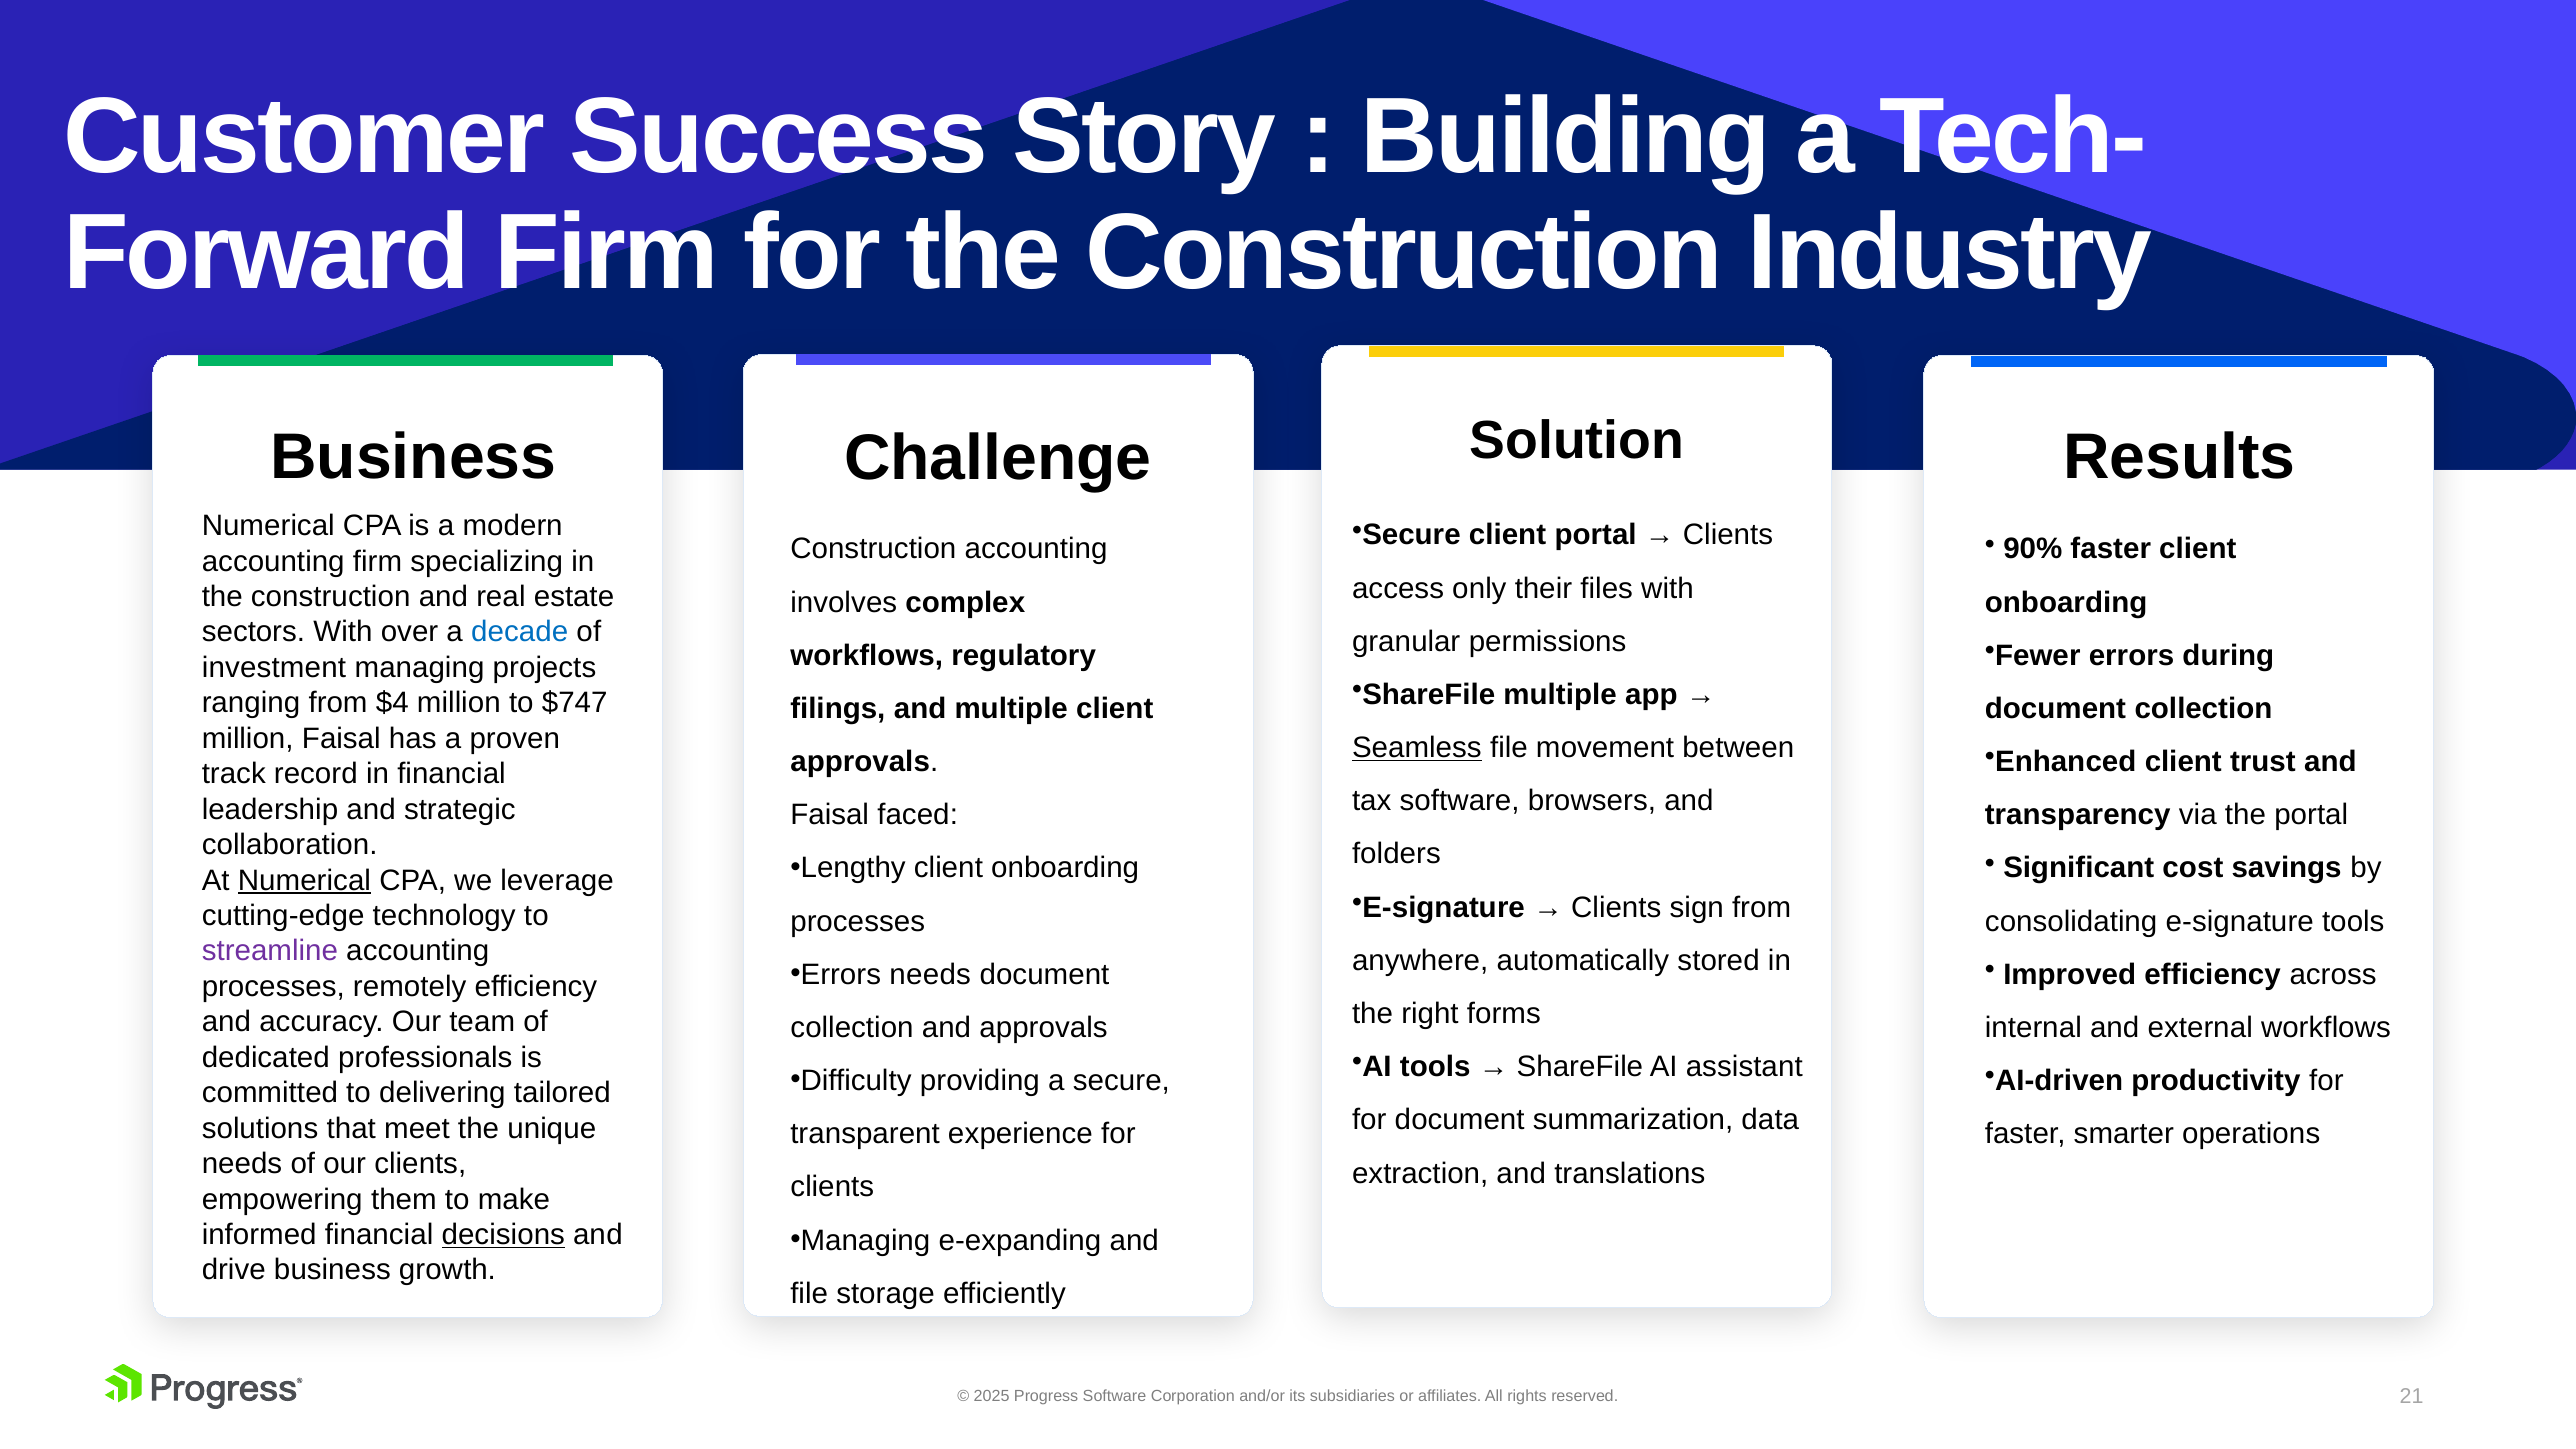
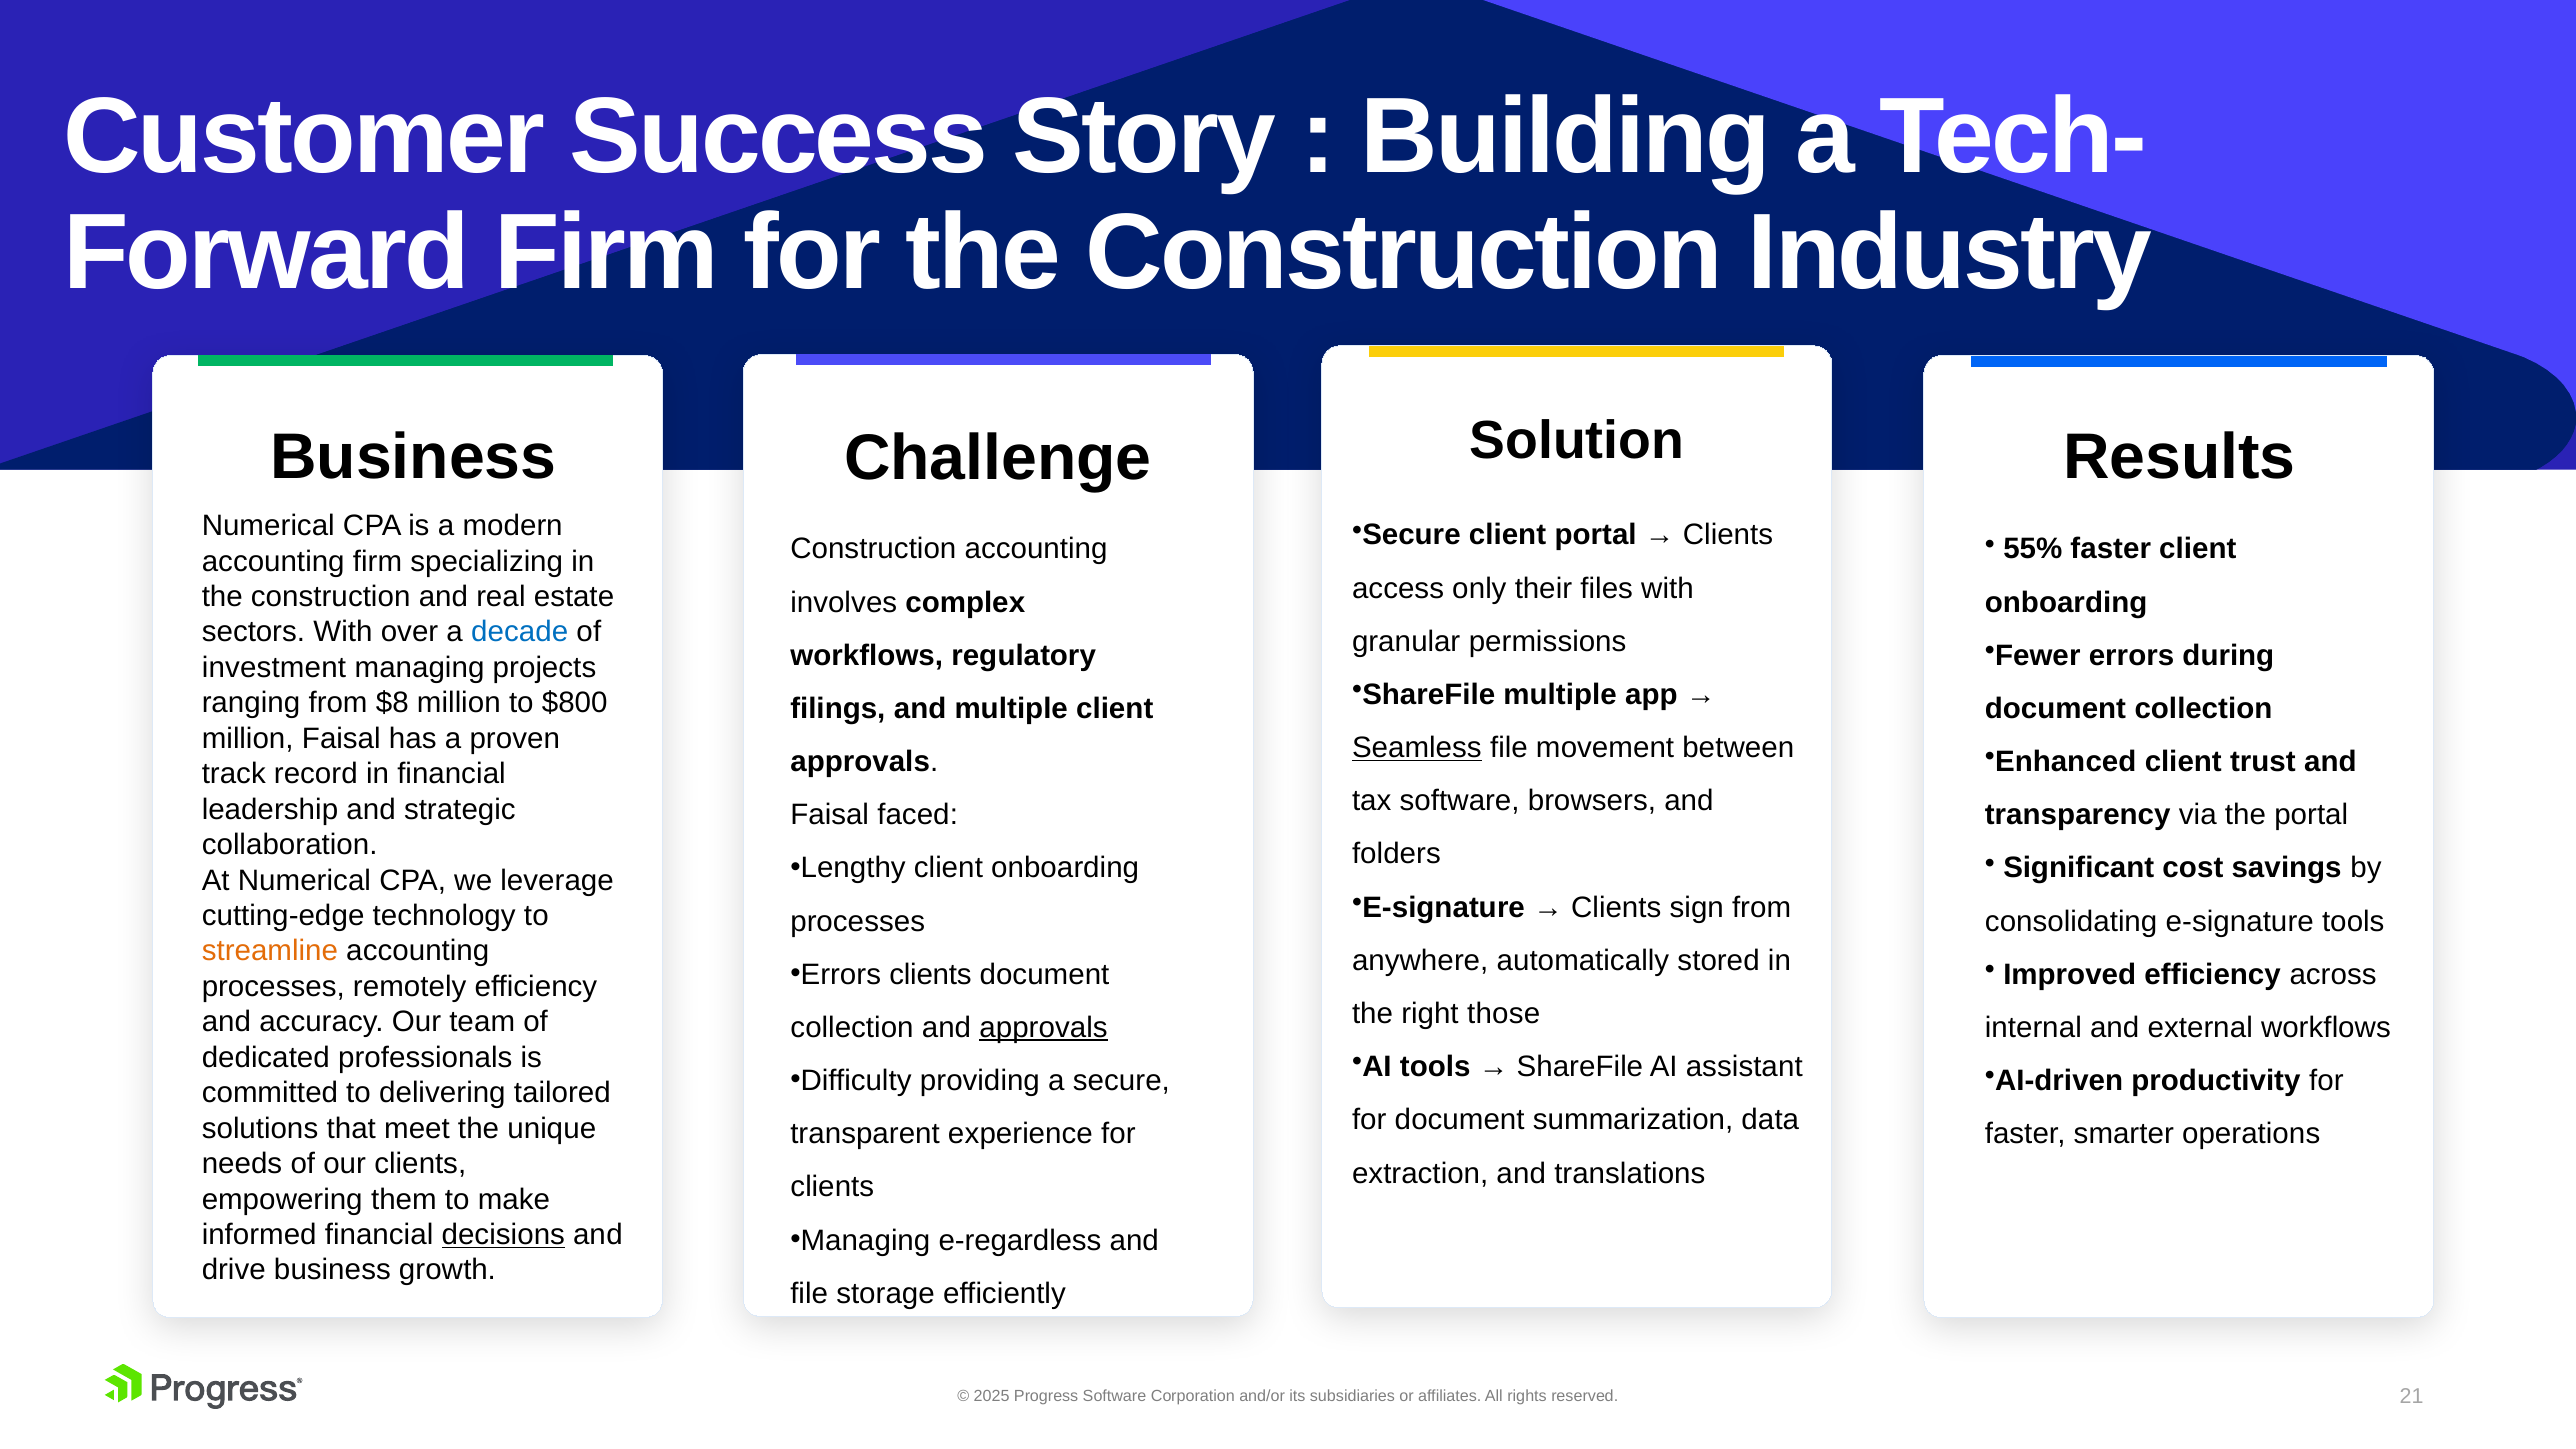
90%: 90% -> 55%
$4: $4 -> $8
$747: $747 -> $800
Numerical at (304, 880) underline: present -> none
streamline colour: purple -> orange
Errors needs: needs -> clients
forms: forms -> those
approvals at (1044, 1028) underline: none -> present
e-expanding: e-expanding -> e-regardless
